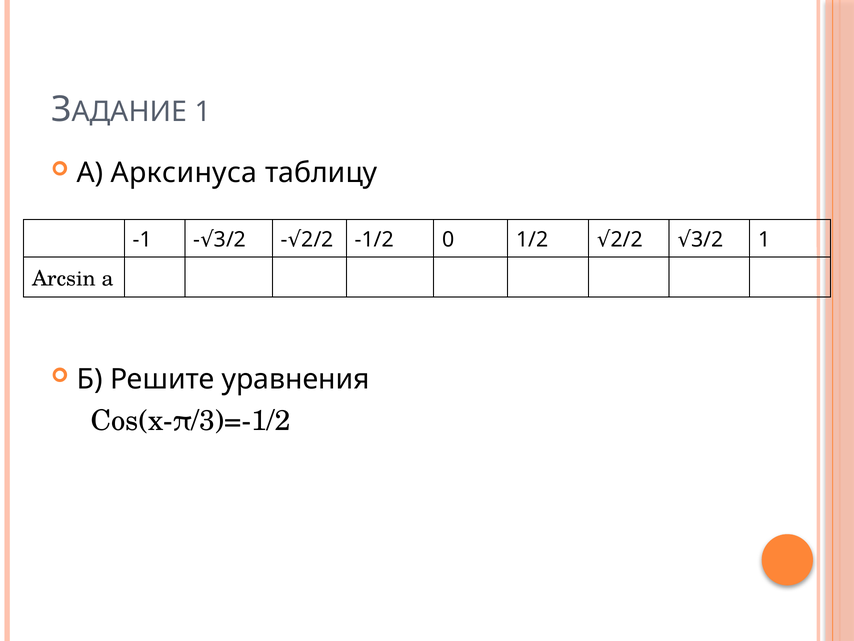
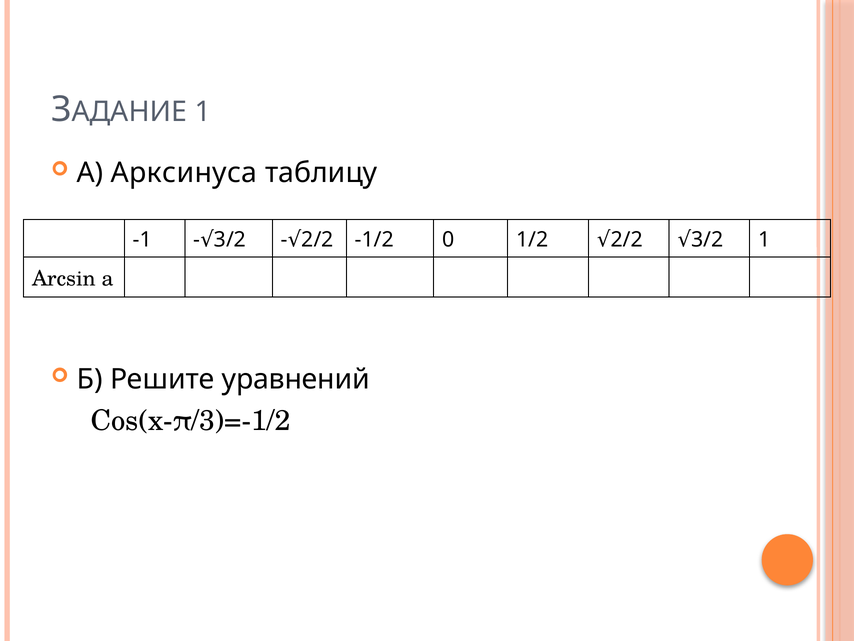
уравнения: уравнения -> уравнений
